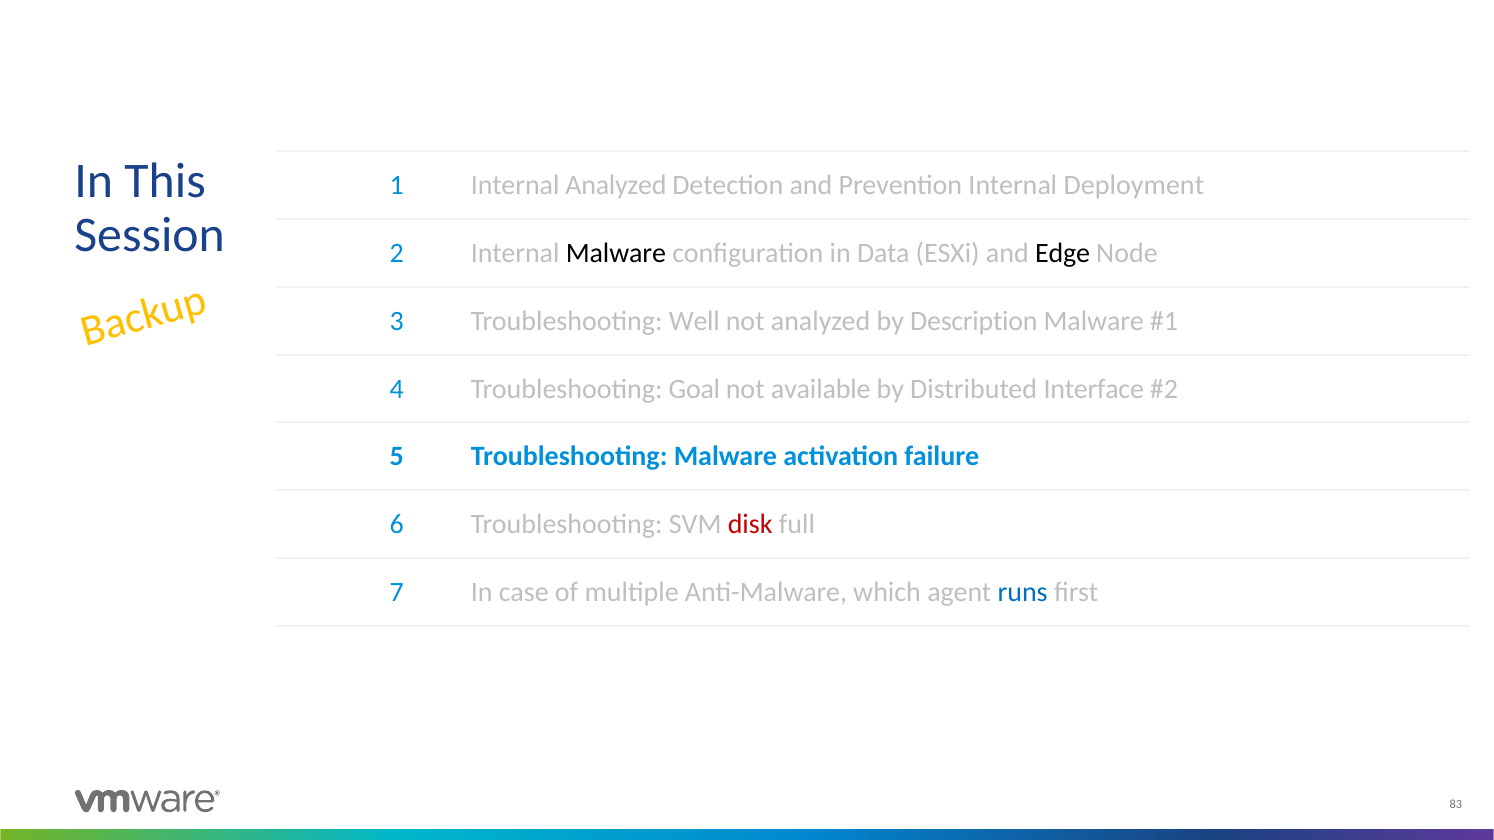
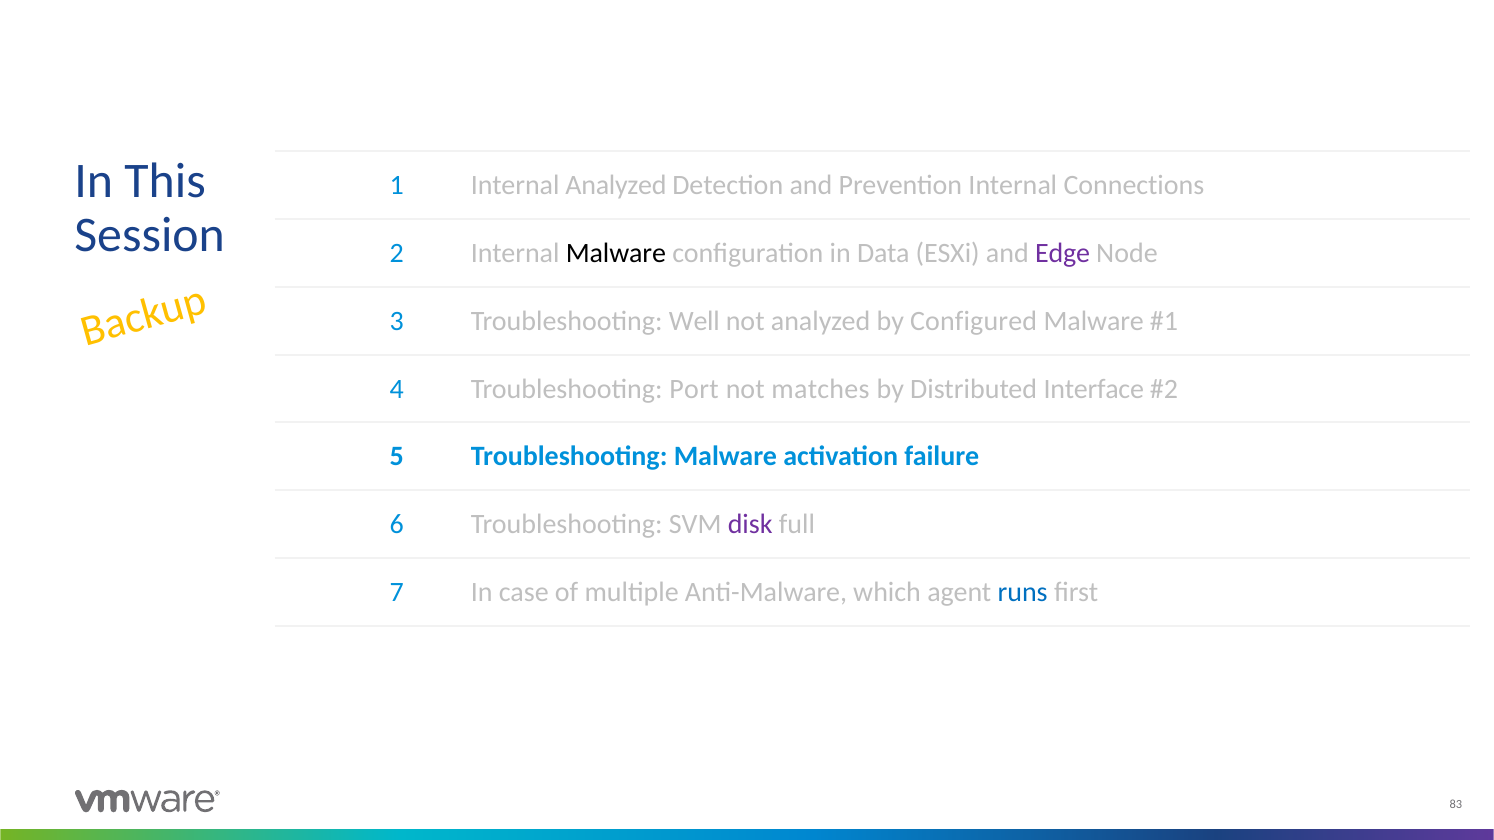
Deployment: Deployment -> Connections
Edge colour: black -> purple
Description: Description -> Configured
Goal: Goal -> Port
available: available -> matches
disk colour: red -> purple
